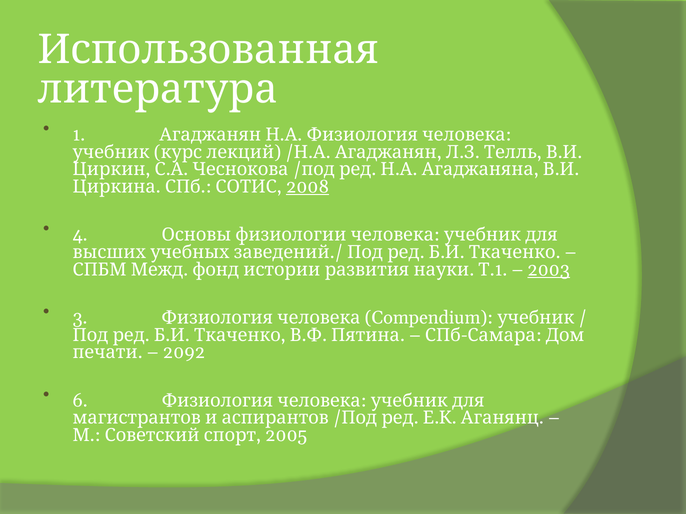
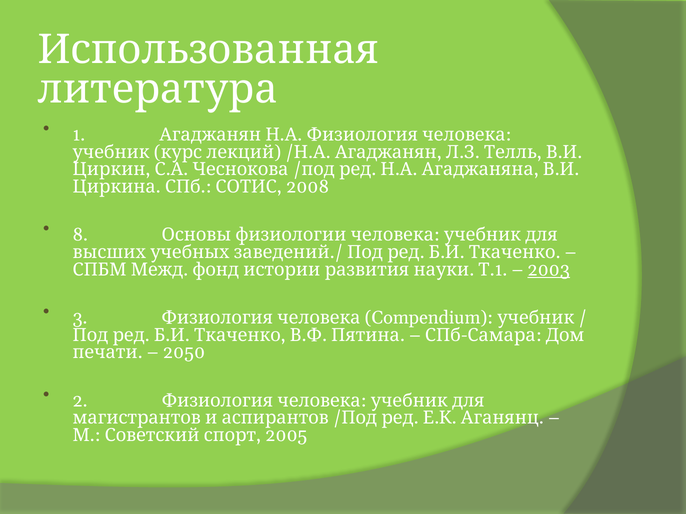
2008 underline: present -> none
4: 4 -> 8
2092: 2092 -> 2050
6: 6 -> 2
